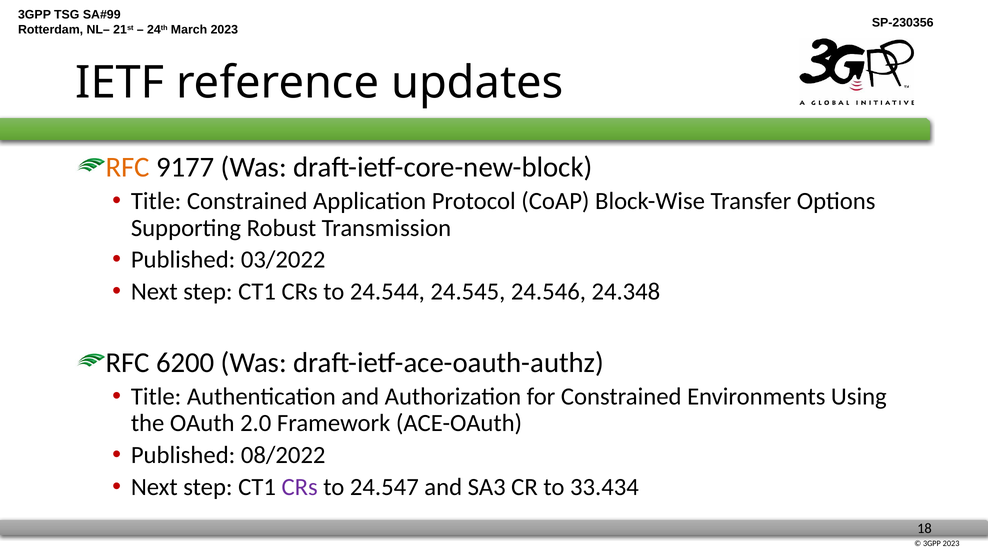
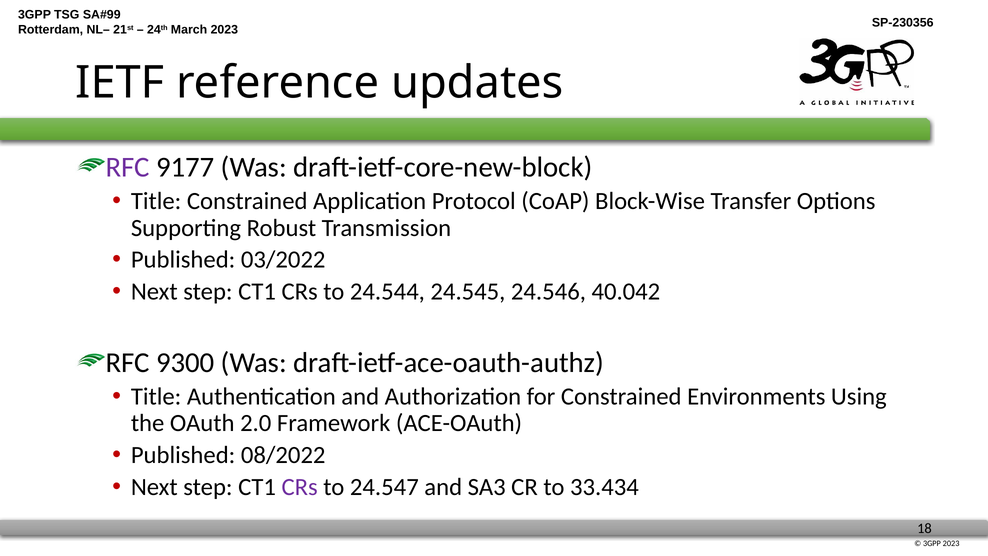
RFC at (128, 167) colour: orange -> purple
24.348: 24.348 -> 40.042
6200: 6200 -> 9300
